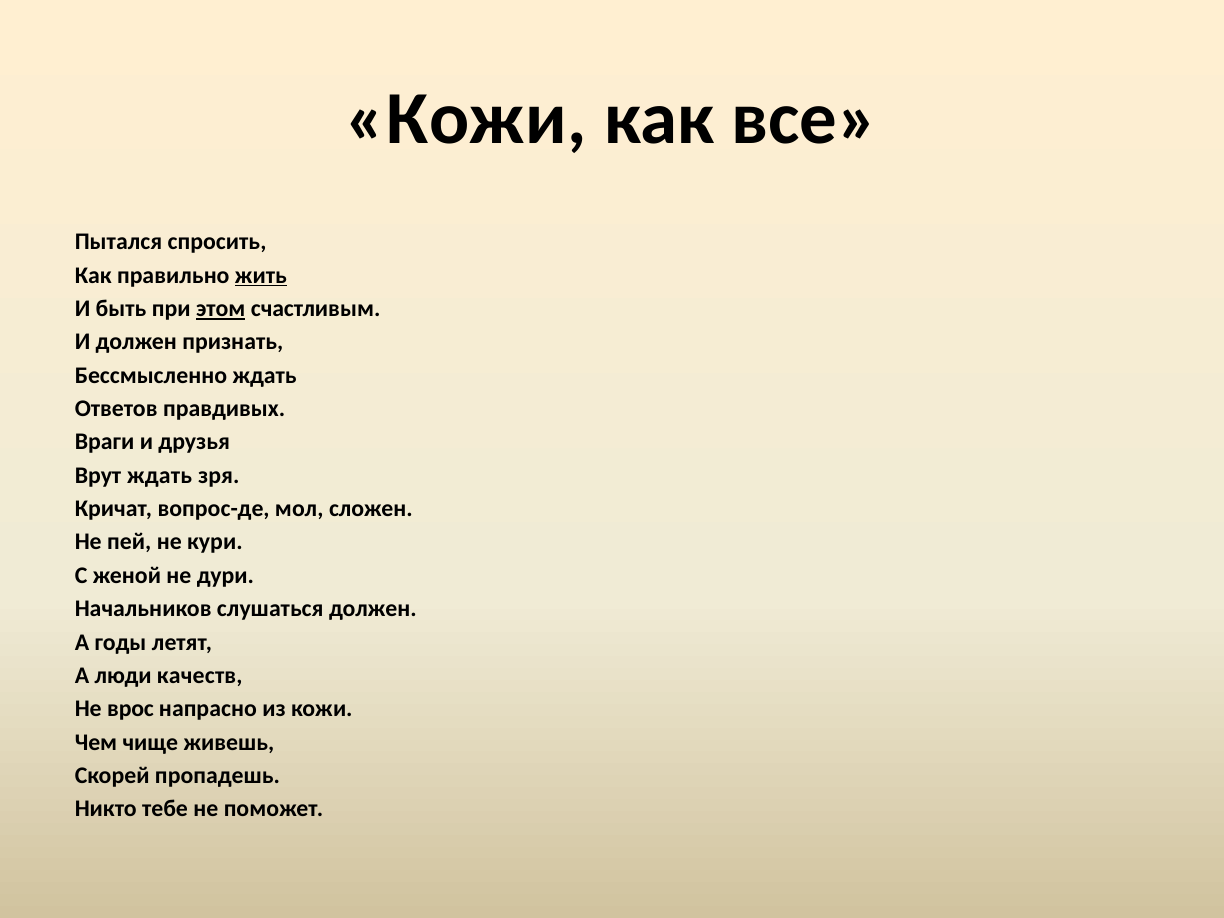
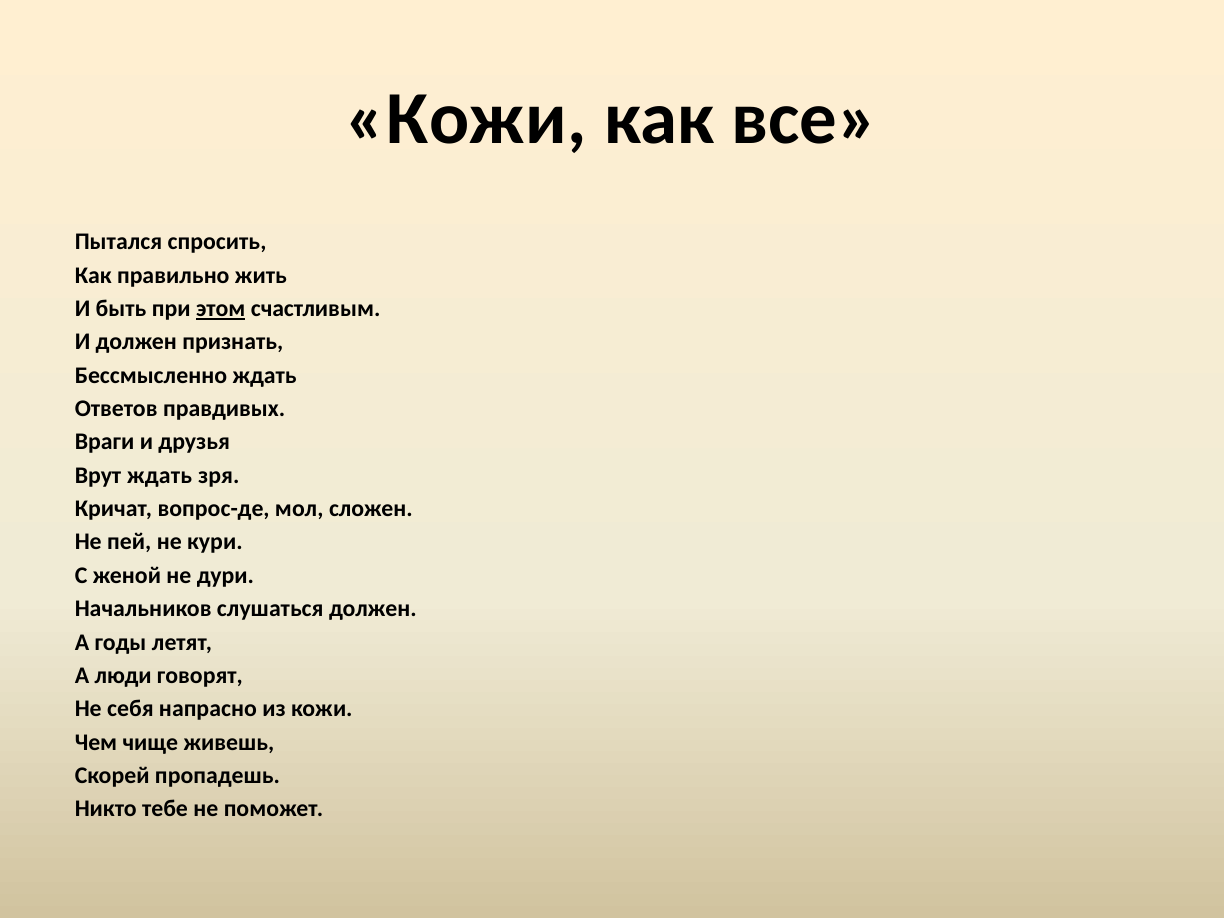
жить underline: present -> none
качеств: качеств -> говорят
врос: врос -> себя
